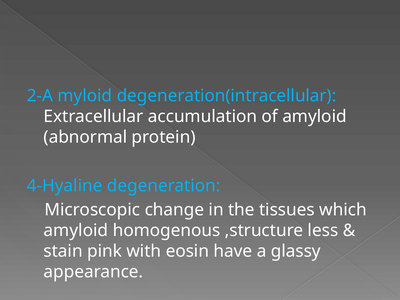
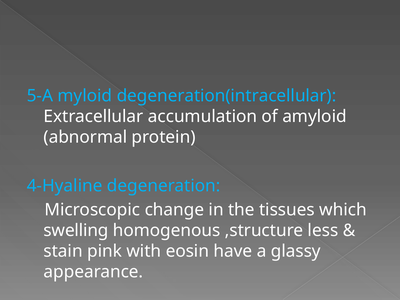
2-A: 2-A -> 5-A
amyloid at (76, 231): amyloid -> swelling
